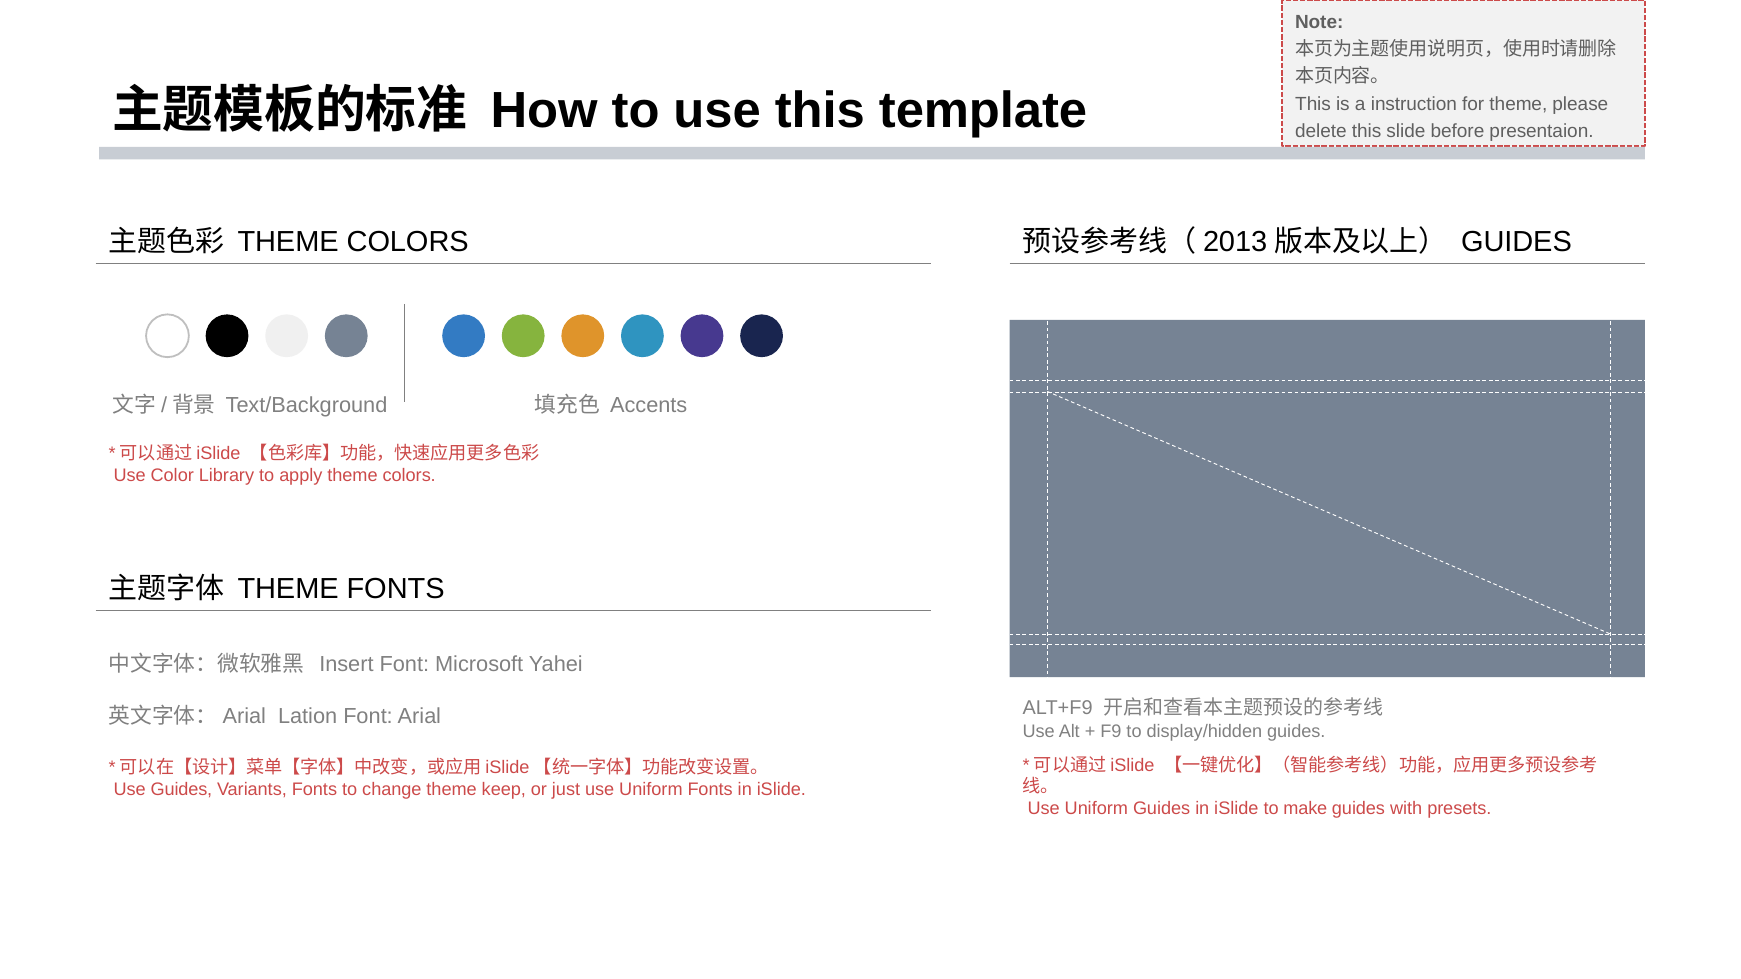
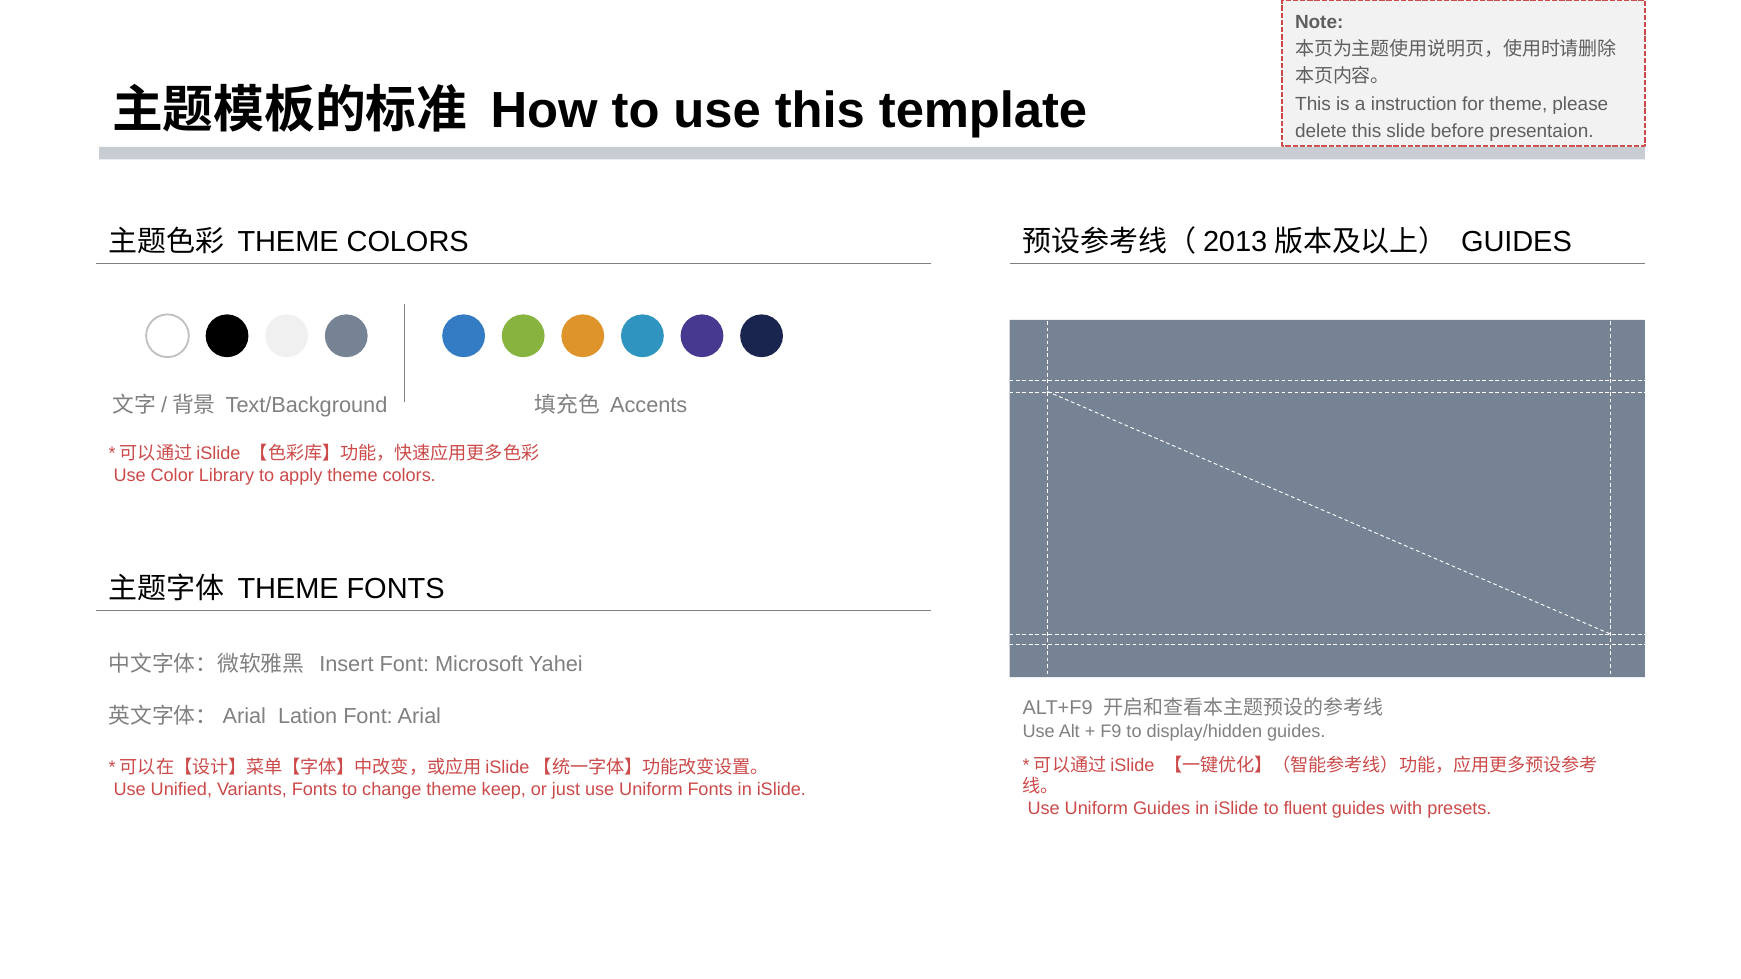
Use Guides: Guides -> Unified
make: make -> fluent
